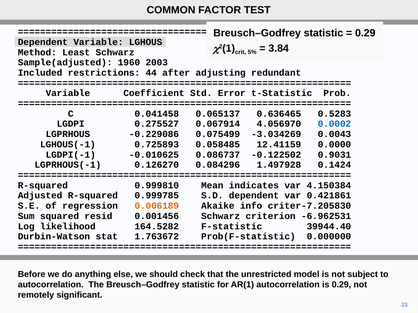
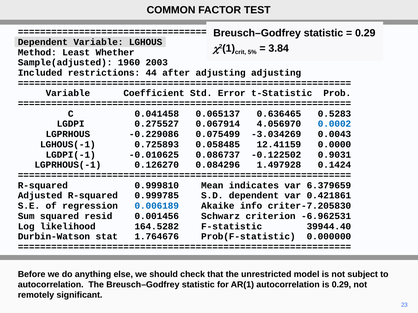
Least Schwarz: Schwarz -> Whether
adjusting redundant: redundant -> adjusting
4.150384: 4.150384 -> 6.379659
0.006189 colour: orange -> blue
1.763672: 1.763672 -> 1.764676
